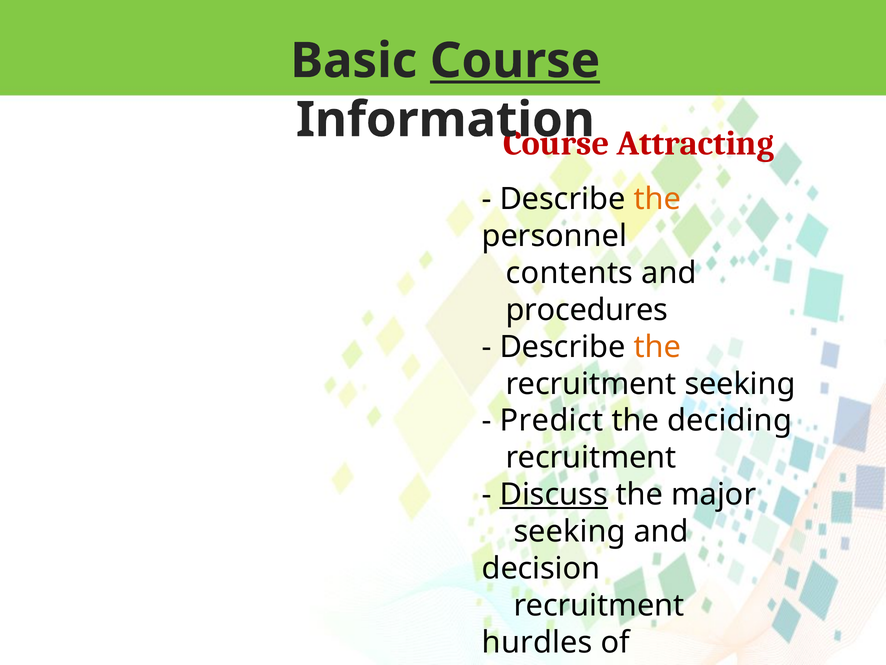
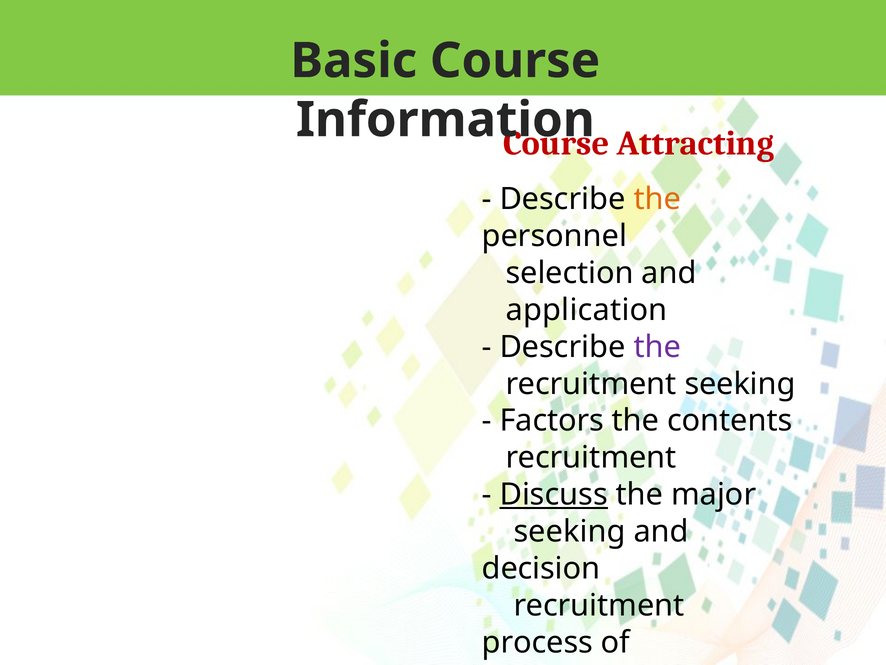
Course at (515, 61) underline: present -> none
contents: contents -> selection
procedures: procedures -> application
the at (657, 347) colour: orange -> purple
Predict: Predict -> Factors
deciding: deciding -> contents
hurdles: hurdles -> process
